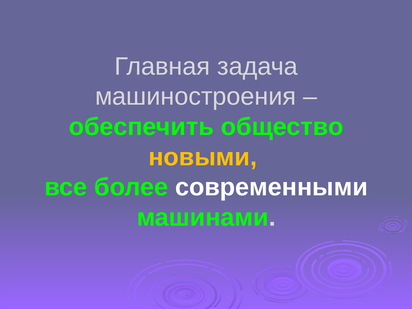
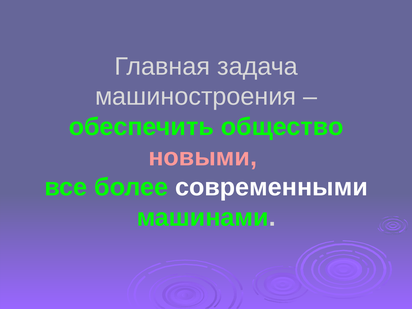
новыми colour: yellow -> pink
